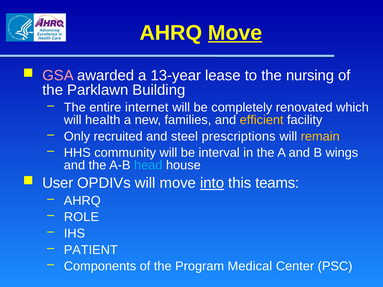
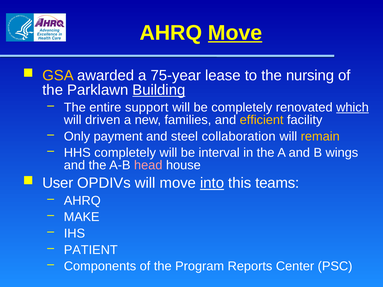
GSA colour: pink -> yellow
13-year: 13-year -> 75-year
Building underline: none -> present
internet: internet -> support
which underline: none -> present
health: health -> driven
recruited: recruited -> payment
prescriptions: prescriptions -> collaboration
HHS community: community -> completely
head colour: light blue -> pink
ROLE: ROLE -> MAKE
Medical: Medical -> Reports
